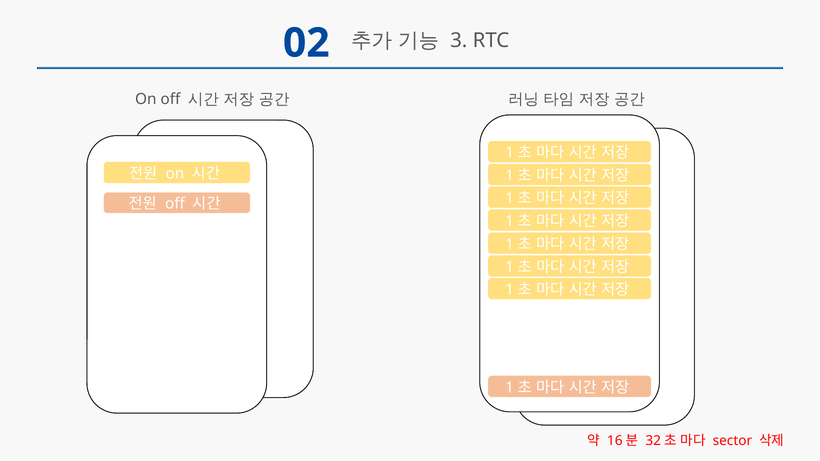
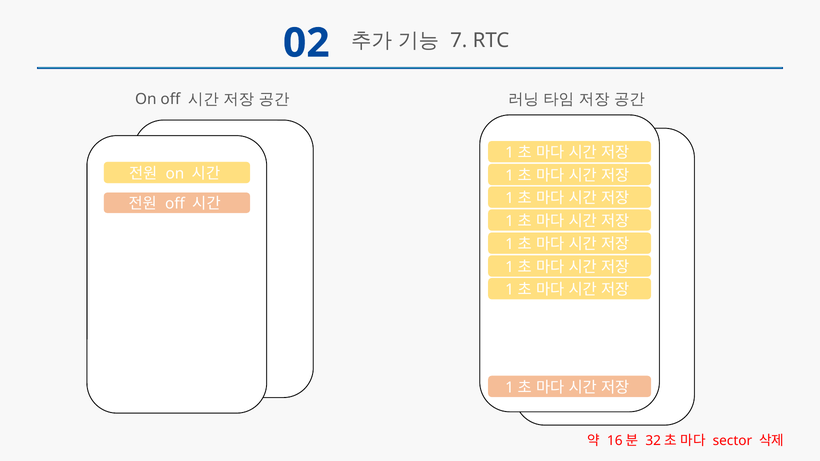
3: 3 -> 7
